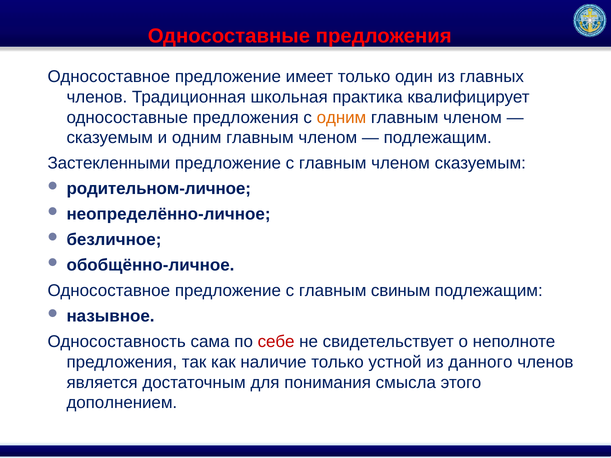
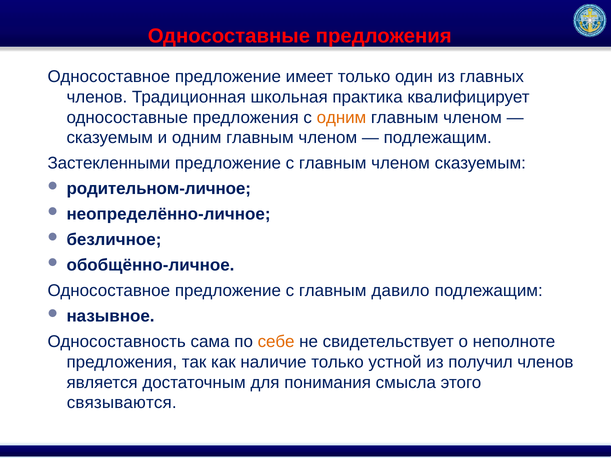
свиным: свиным -> давило
себе colour: red -> orange
данного: данного -> получил
дополнением: дополнением -> связываются
